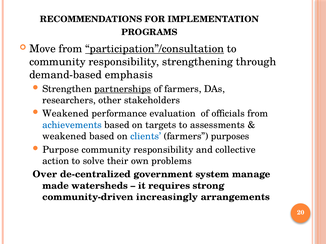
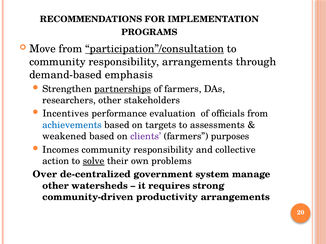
responsibility strengthening: strengthening -> arrangements
Weakened at (66, 114): Weakened -> Incentives
clients colour: blue -> purple
Purpose: Purpose -> Incomes
solve underline: none -> present
made at (56, 186): made -> other
increasingly: increasingly -> productivity
